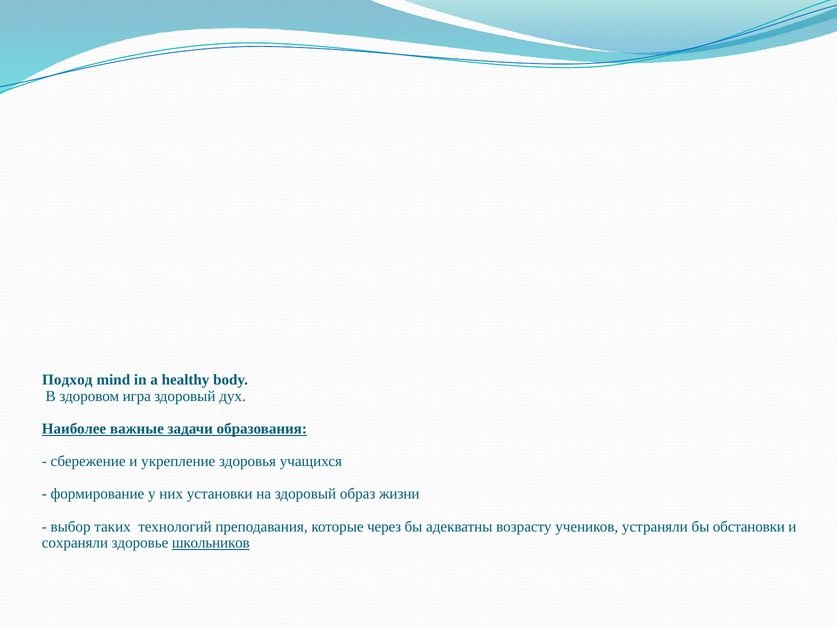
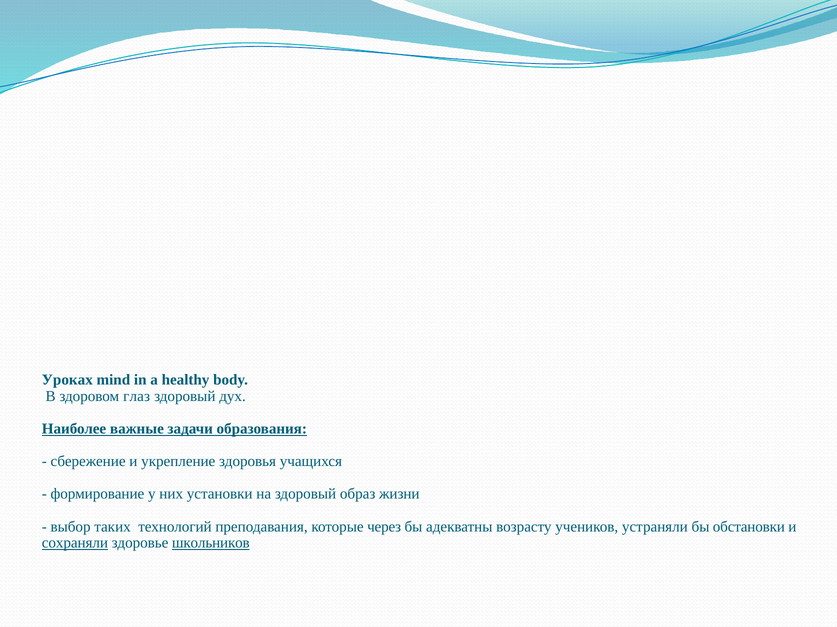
Подход: Подход -> Уроках
игра: игра -> глаз
сохраняли underline: none -> present
